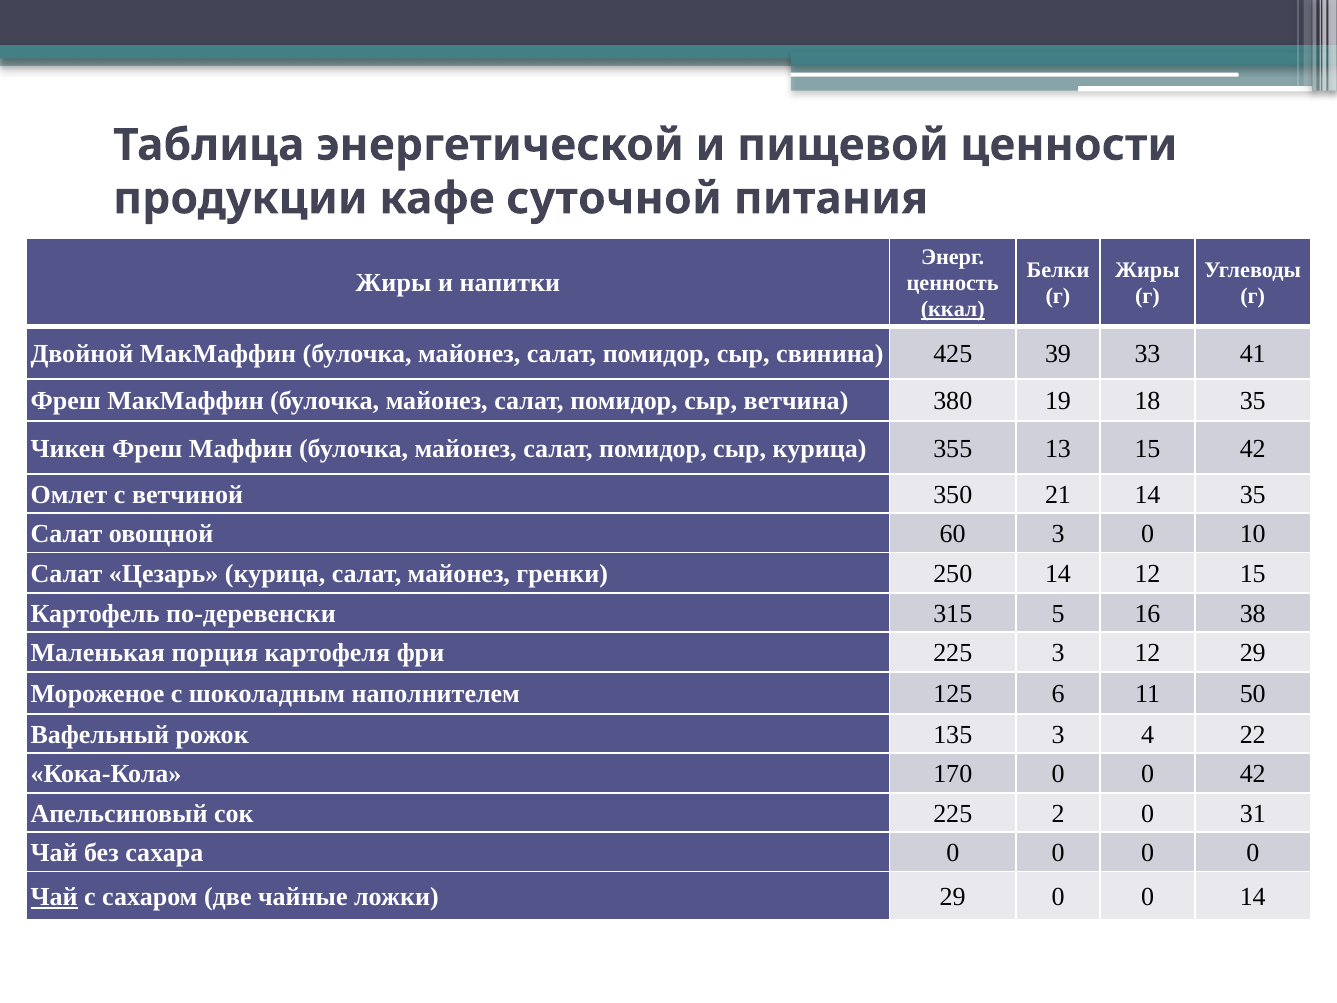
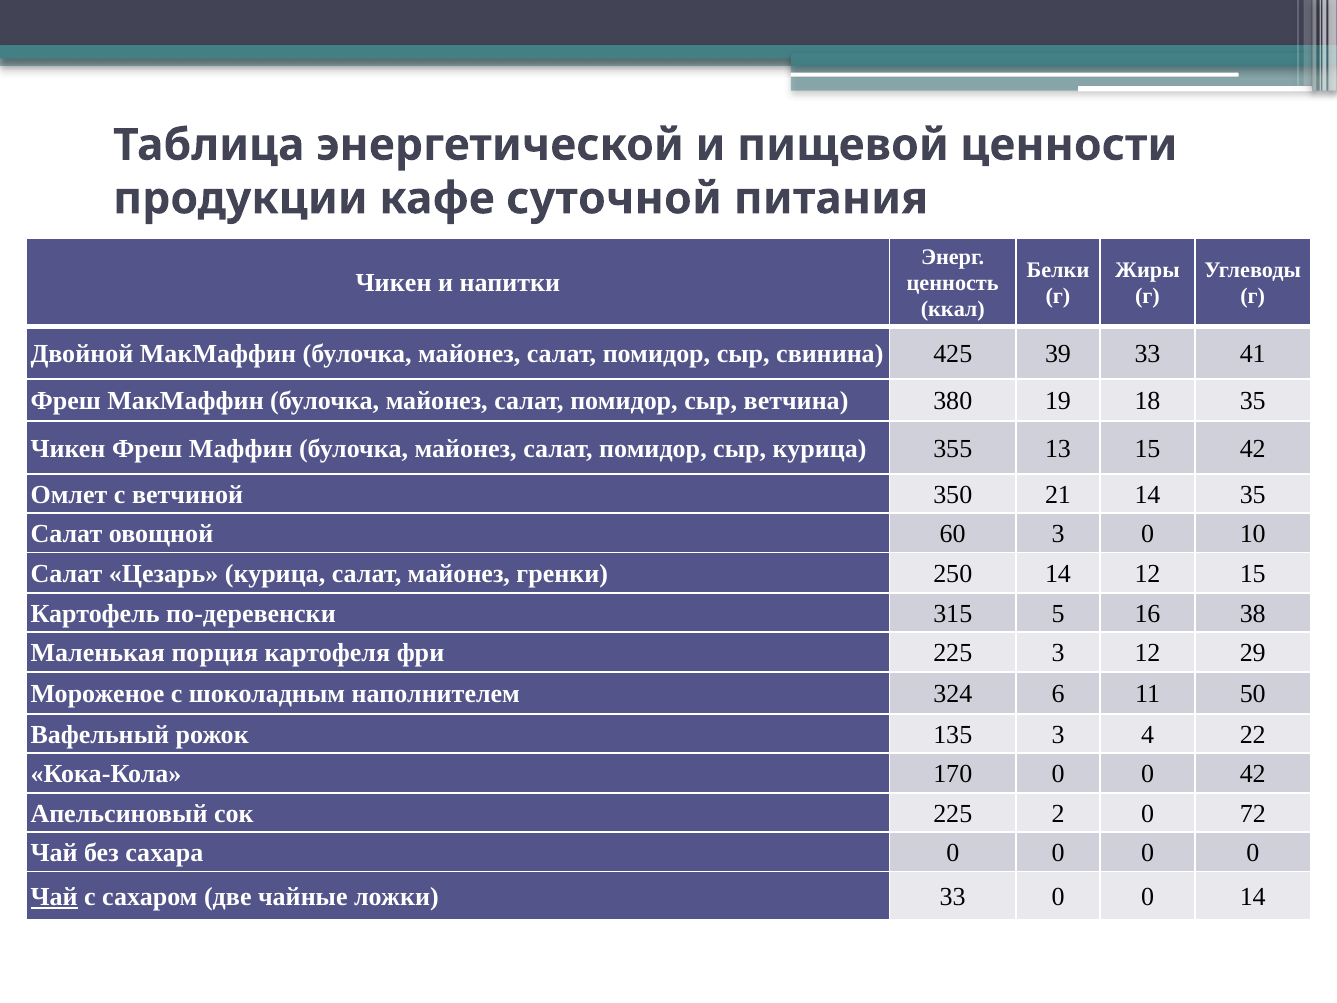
Жиры at (394, 283): Жиры -> Чикен
ккал underline: present -> none
125: 125 -> 324
31: 31 -> 72
ложки 29: 29 -> 33
